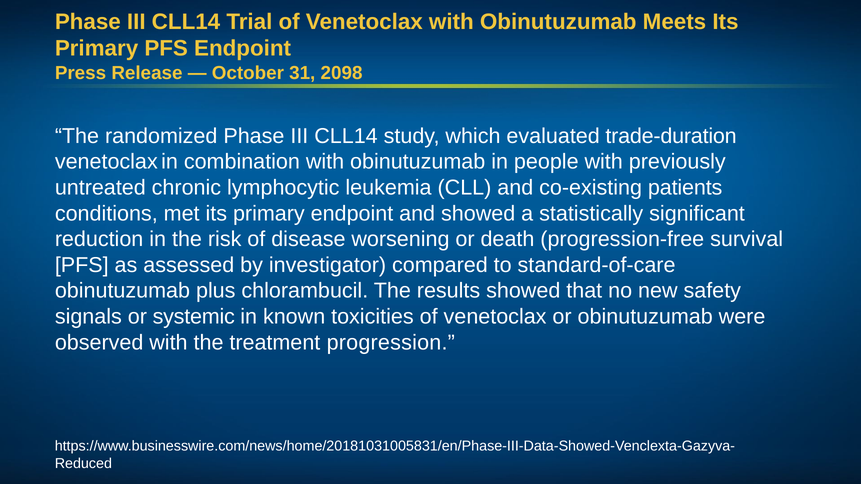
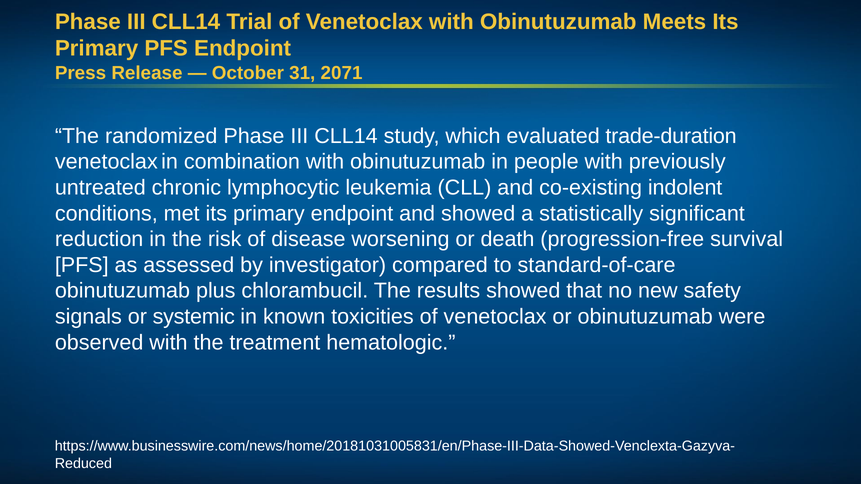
2098: 2098 -> 2071
patients: patients -> indolent
progression: progression -> hematologic
